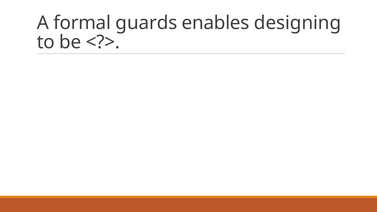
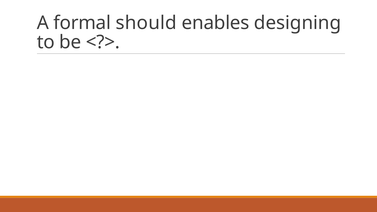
guards: guards -> should
